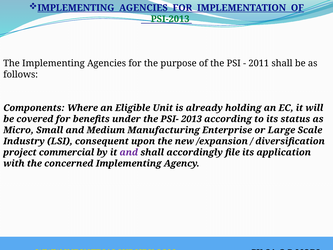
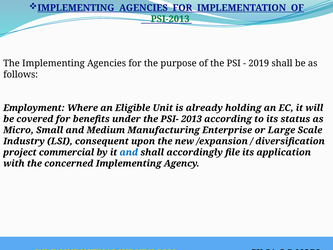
2011: 2011 -> 2019
Components: Components -> Employment
and at (129, 152) colour: purple -> blue
